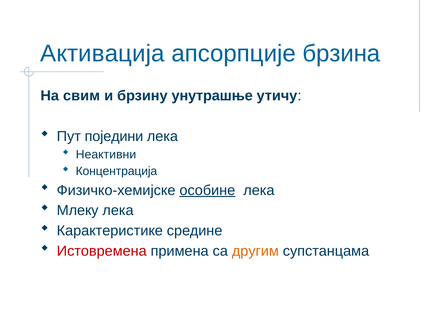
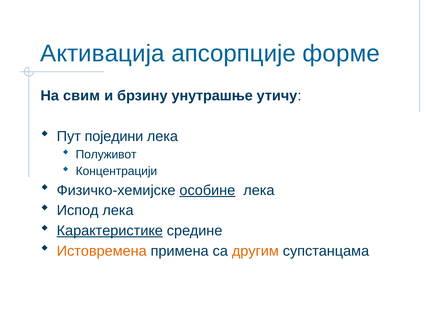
брзина: брзина -> форме
Неактивни: Неактивни -> Полуживот
Концентрација: Концентрација -> Концентрацији
Млеку: Млеку -> Испод
Карактеристике underline: none -> present
Истовремена colour: red -> orange
